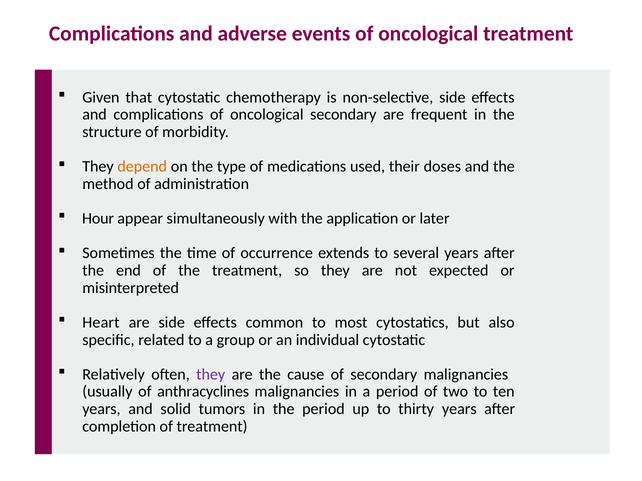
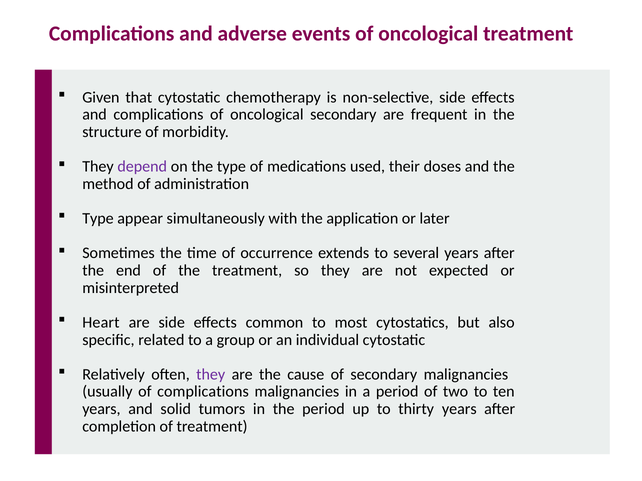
depend colour: orange -> purple
Hour at (98, 219): Hour -> Type
of anthracyclines: anthracyclines -> complications
